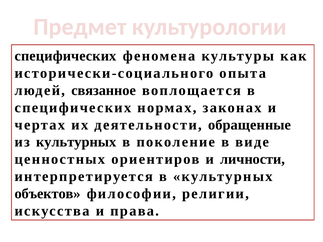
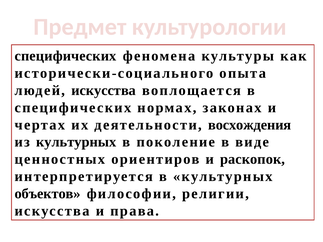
людей связанное: связанное -> искусства
обращенные: обращенные -> восхождения
личности: личности -> раскопок
